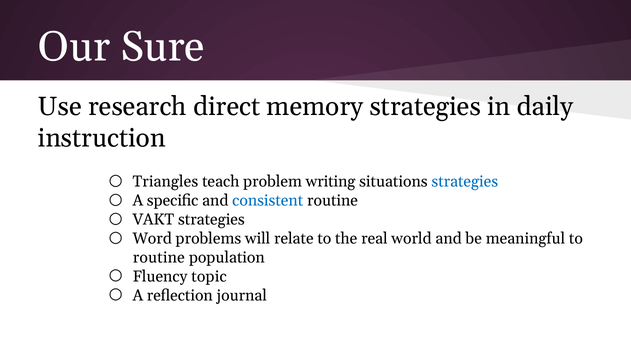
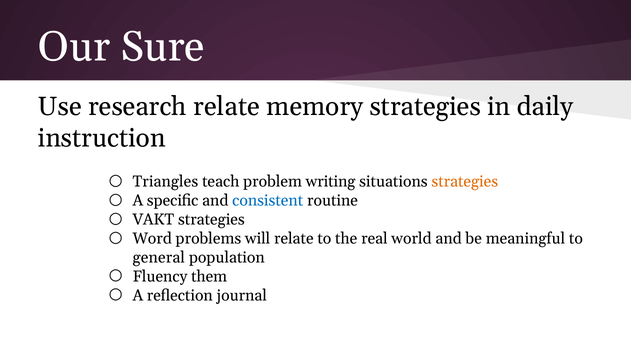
research direct: direct -> relate
strategies at (465, 182) colour: blue -> orange
routine at (159, 257): routine -> general
topic: topic -> them
